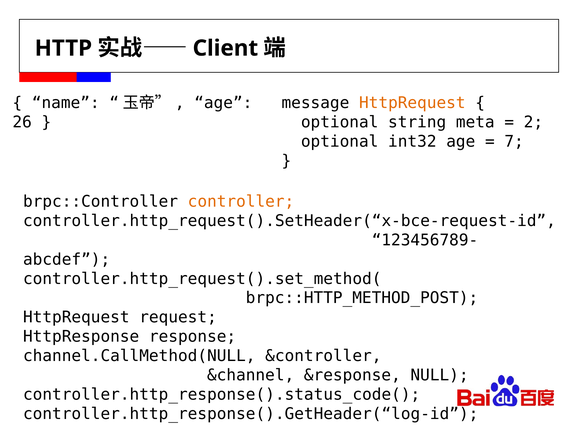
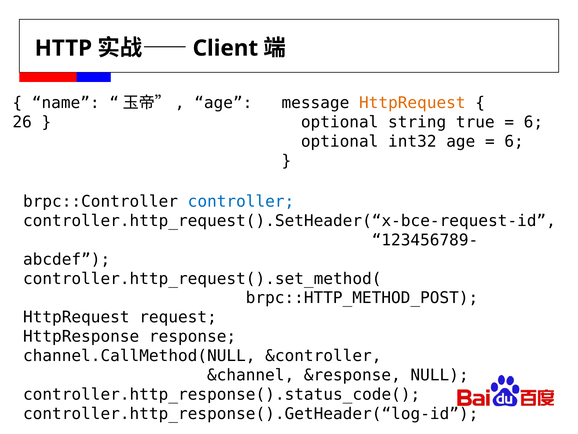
meta: meta -> true
2 at (533, 122): 2 -> 6
7 at (514, 141): 7 -> 6
controller colour: orange -> blue
